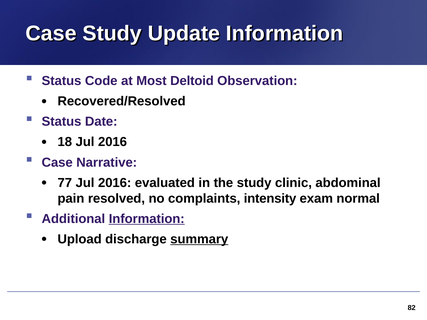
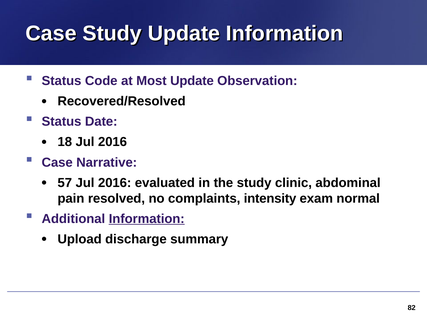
Most Deltoid: Deltoid -> Update
77: 77 -> 57
summary underline: present -> none
